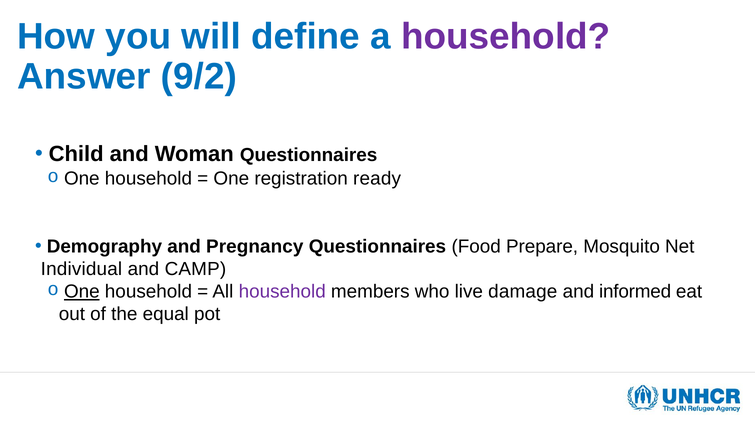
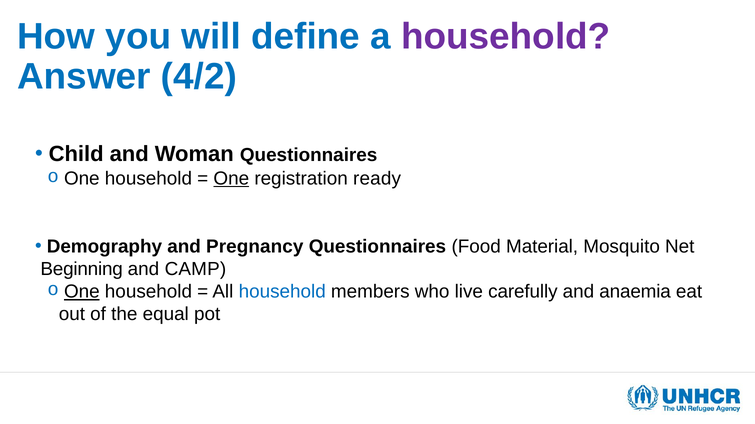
9/2: 9/2 -> 4/2
One at (231, 179) underline: none -> present
Prepare: Prepare -> Material
Individual: Individual -> Beginning
household at (282, 292) colour: purple -> blue
damage: damage -> carefully
informed: informed -> anaemia
